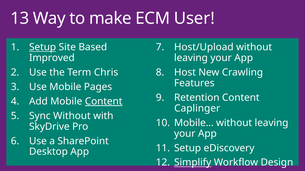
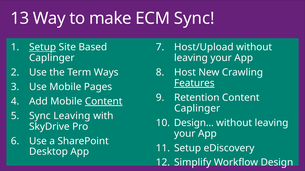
ECM User: User -> Sync
Improved at (52, 58): Improved -> Caplinger
Chris: Chris -> Ways
Features underline: none -> present
Sync Without: Without -> Leaving
Mobile…: Mobile… -> Design…
Simplify underline: present -> none
